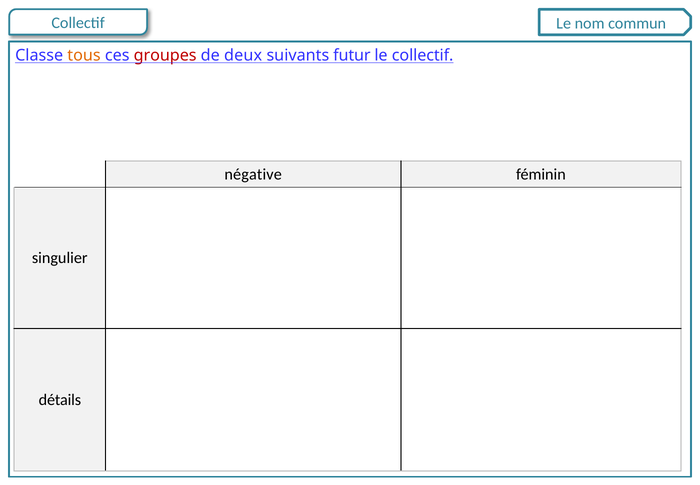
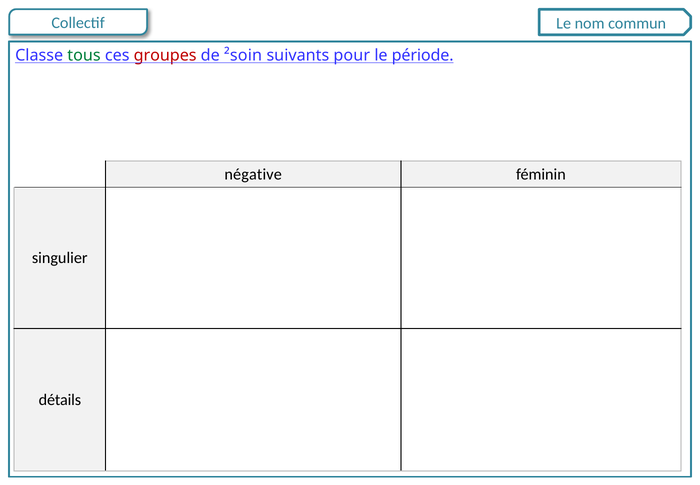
tous colour: orange -> green
deux: deux -> ²soin
futur: futur -> pour
le collectif: collectif -> période
